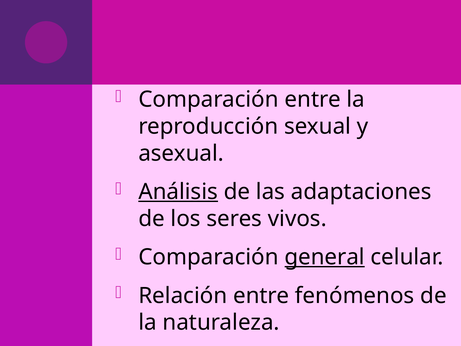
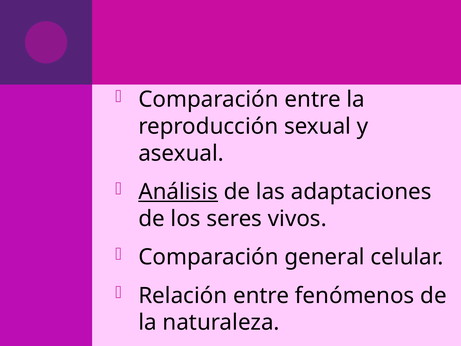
general underline: present -> none
